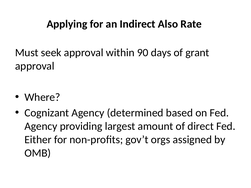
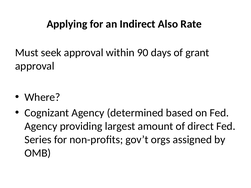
Either: Either -> Series
